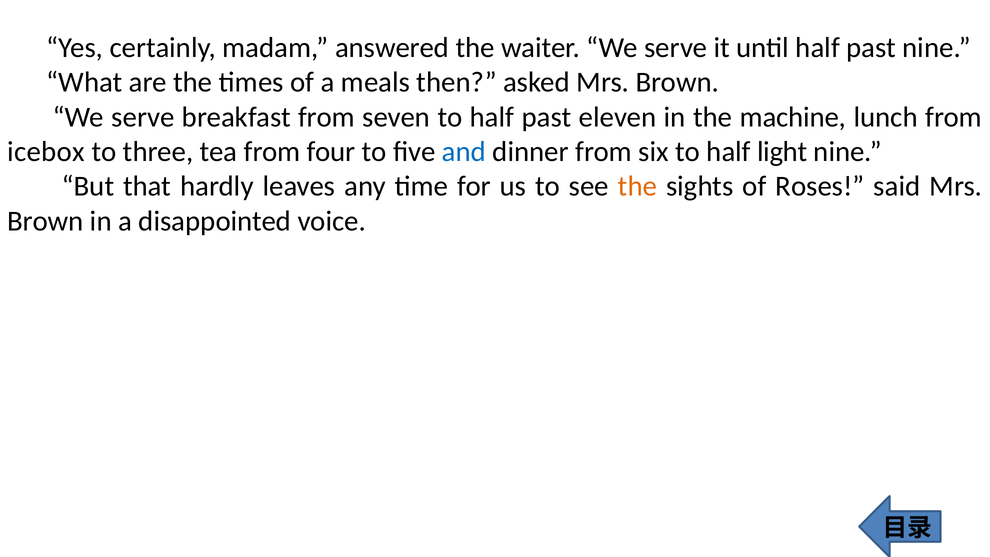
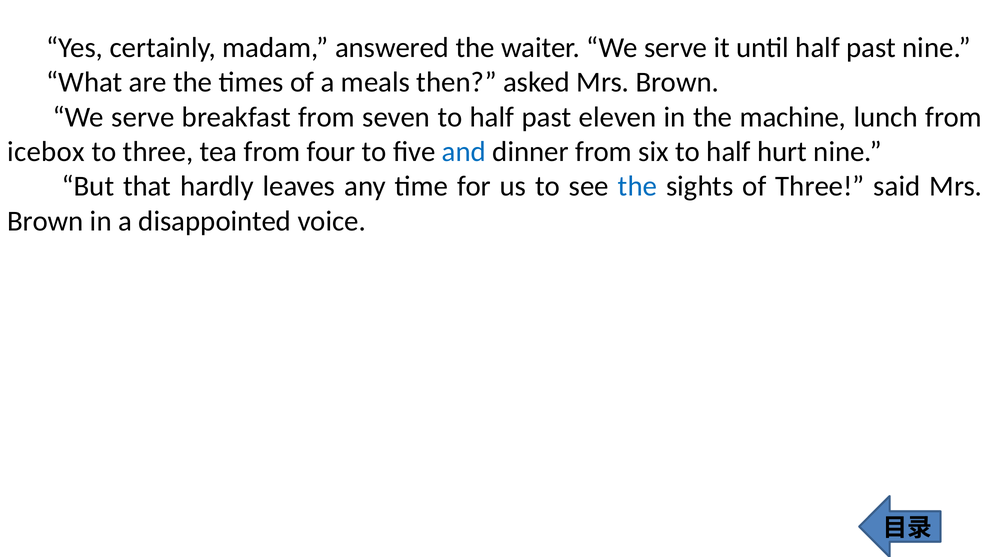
light: light -> hurt
the at (637, 186) colour: orange -> blue
of Roses: Roses -> Three
